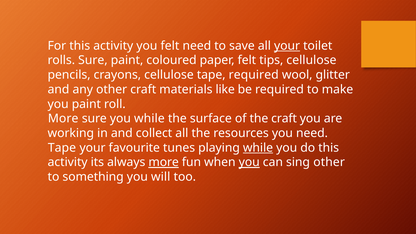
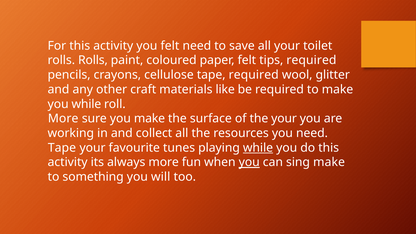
your at (287, 46) underline: present -> none
rolls Sure: Sure -> Rolls
tips cellulose: cellulose -> required
you paint: paint -> while
you while: while -> make
the craft: craft -> your
more at (164, 162) underline: present -> none
sing other: other -> make
